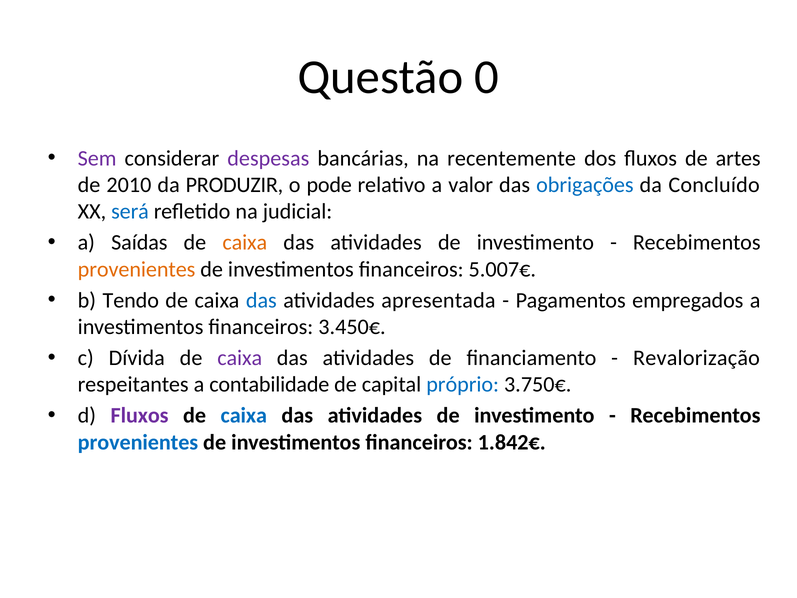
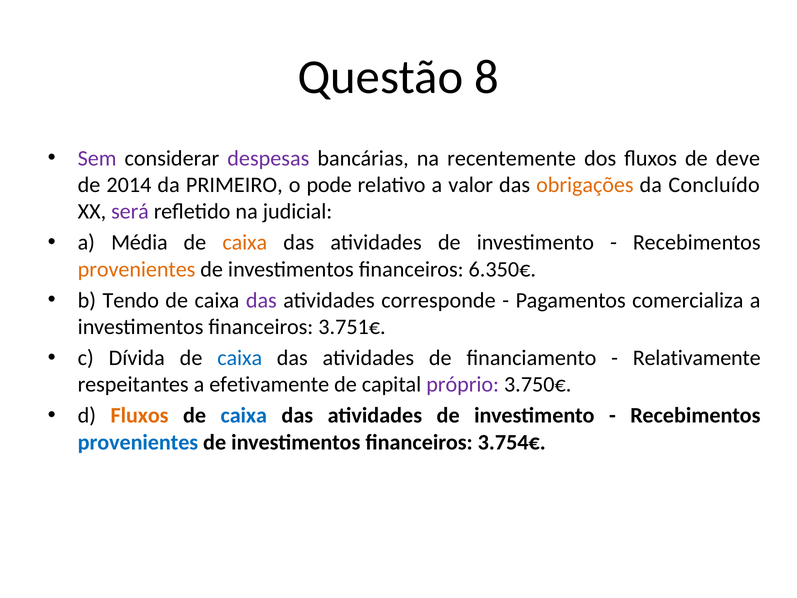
0: 0 -> 8
artes: artes -> deve
2010: 2010 -> 2014
PRODUZIR: PRODUZIR -> PRIMEIRO
obrigações colour: blue -> orange
será colour: blue -> purple
Saídas: Saídas -> Média
5.007€: 5.007€ -> 6.350€
das at (261, 300) colour: blue -> purple
apresentada: apresentada -> corresponde
empregados: empregados -> comercializa
3.450€: 3.450€ -> 3.751€
caixa at (240, 358) colour: purple -> blue
Revalorização: Revalorização -> Relativamente
contabilidade: contabilidade -> efetivamente
próprio colour: blue -> purple
Fluxos at (140, 416) colour: purple -> orange
1.842€: 1.842€ -> 3.754€
